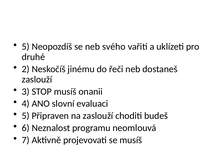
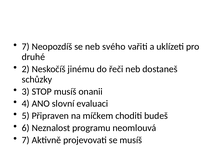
5 at (26, 47): 5 -> 7
zaslouží at (37, 79): zaslouží -> schůzky
na zaslouží: zaslouží -> míčkem
